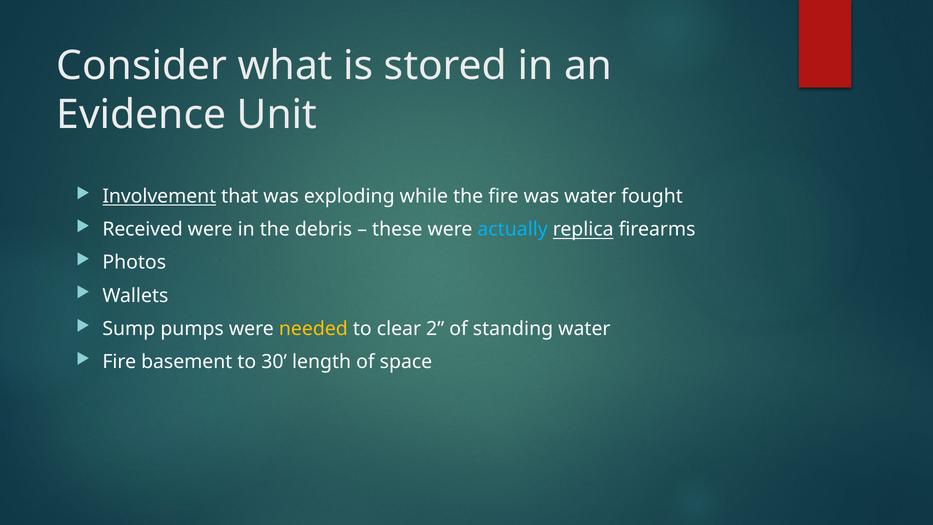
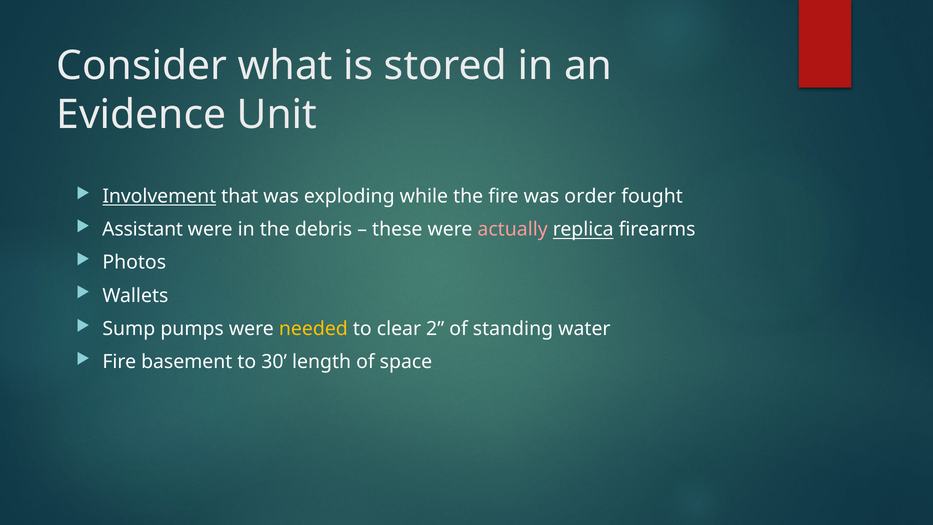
was water: water -> order
Received: Received -> Assistant
actually colour: light blue -> pink
